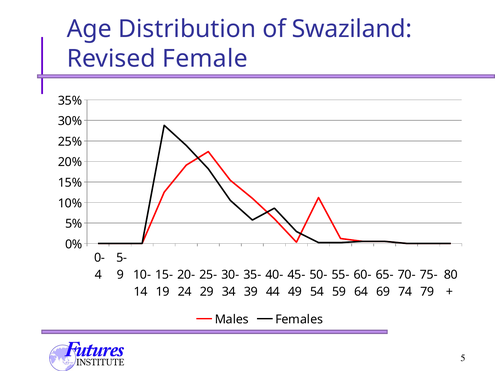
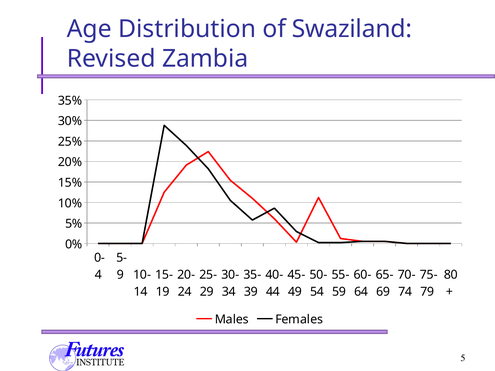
Female: Female -> Zambia
